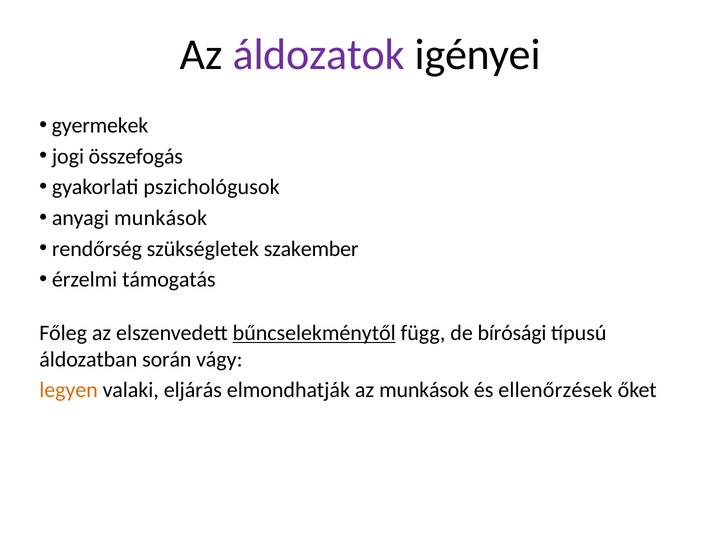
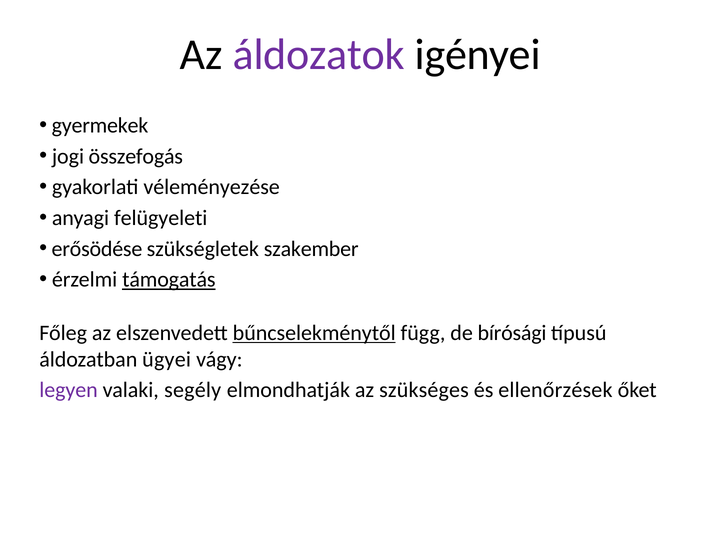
pszichológusok: pszichológusok -> véleményezése
anyagi munkások: munkások -> felügyeleti
rendőrség: rendőrség -> erősödése
támogatás underline: none -> present
során: során -> ügyei
legyen colour: orange -> purple
eljárás: eljárás -> segély
az munkások: munkások -> szükséges
